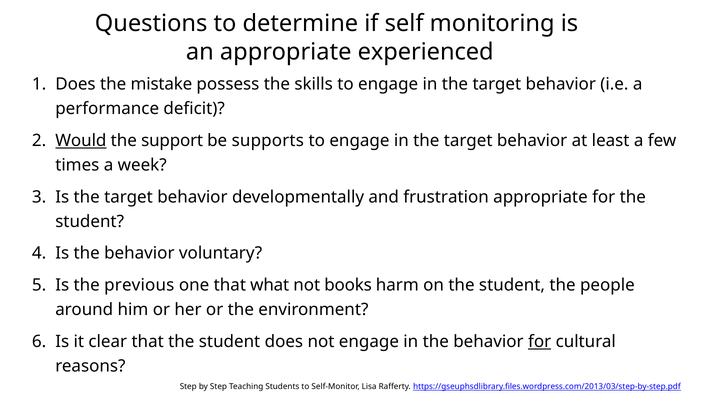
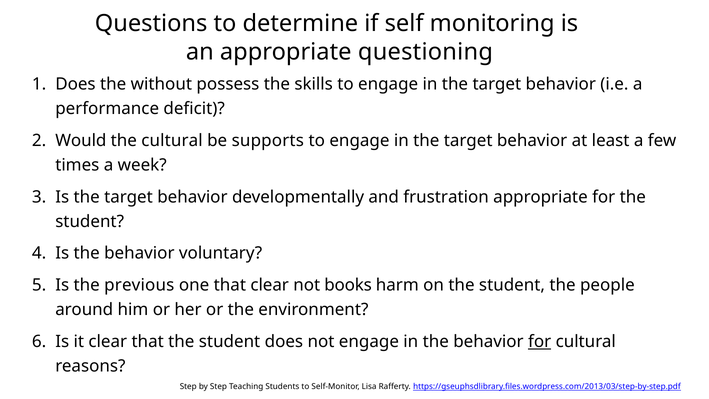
experienced: experienced -> questioning
mistake: mistake -> without
Would underline: present -> none
the support: support -> cultural
that what: what -> clear
